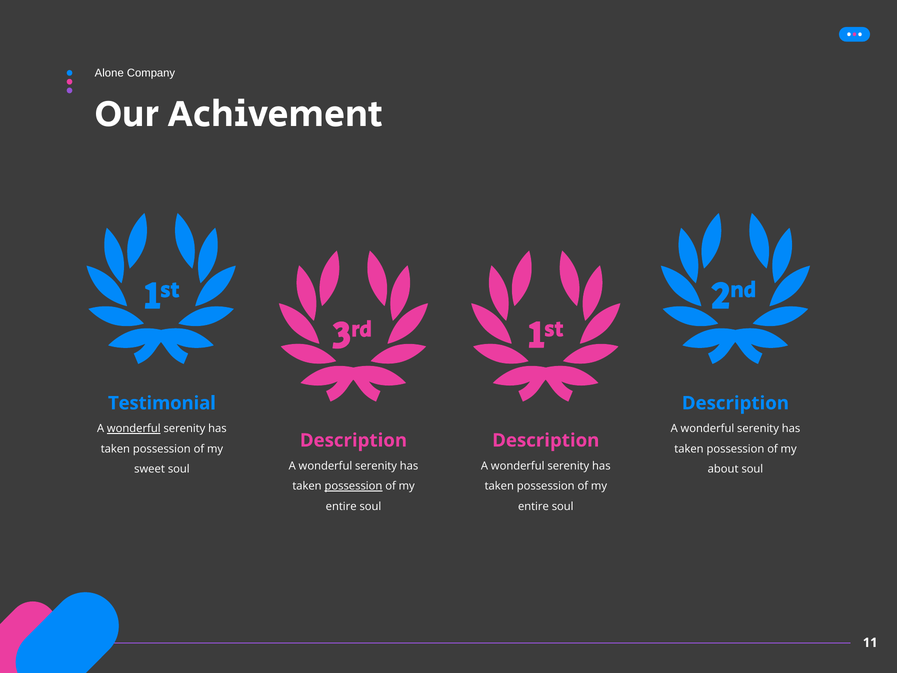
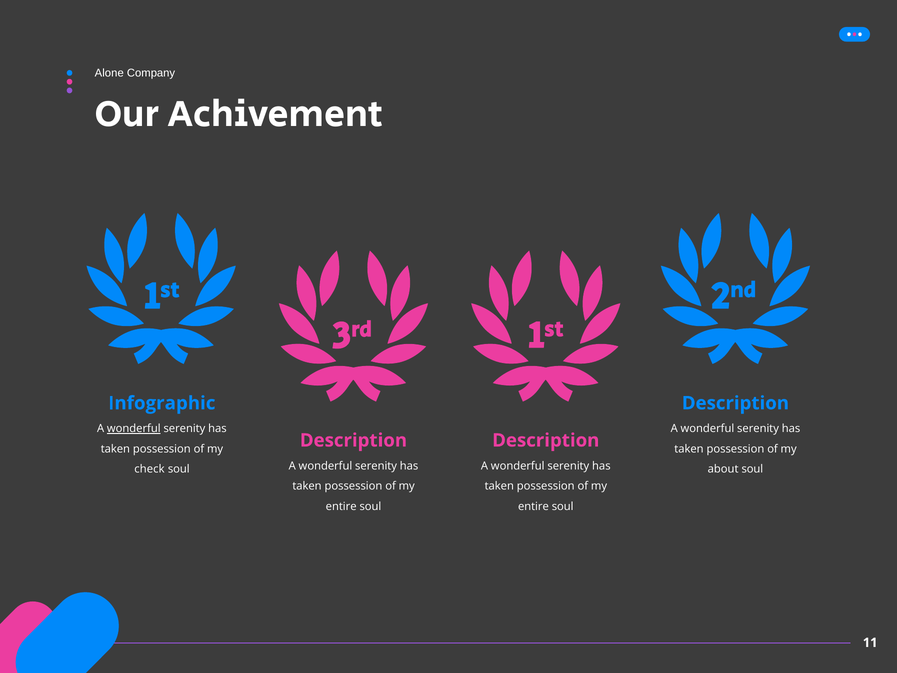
Testimonial: Testimonial -> Infographic
sweet: sweet -> check
possession at (353, 486) underline: present -> none
